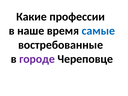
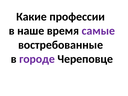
самые colour: blue -> purple
